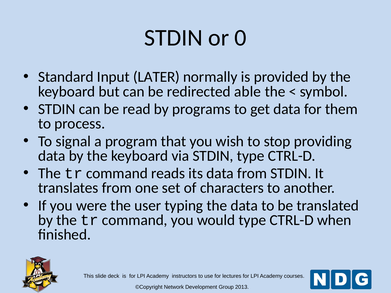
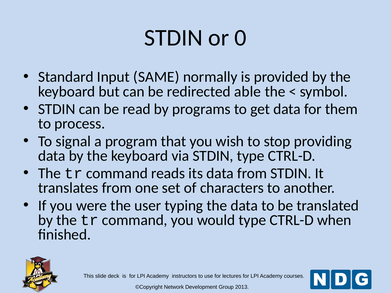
LATER: LATER -> SAME
